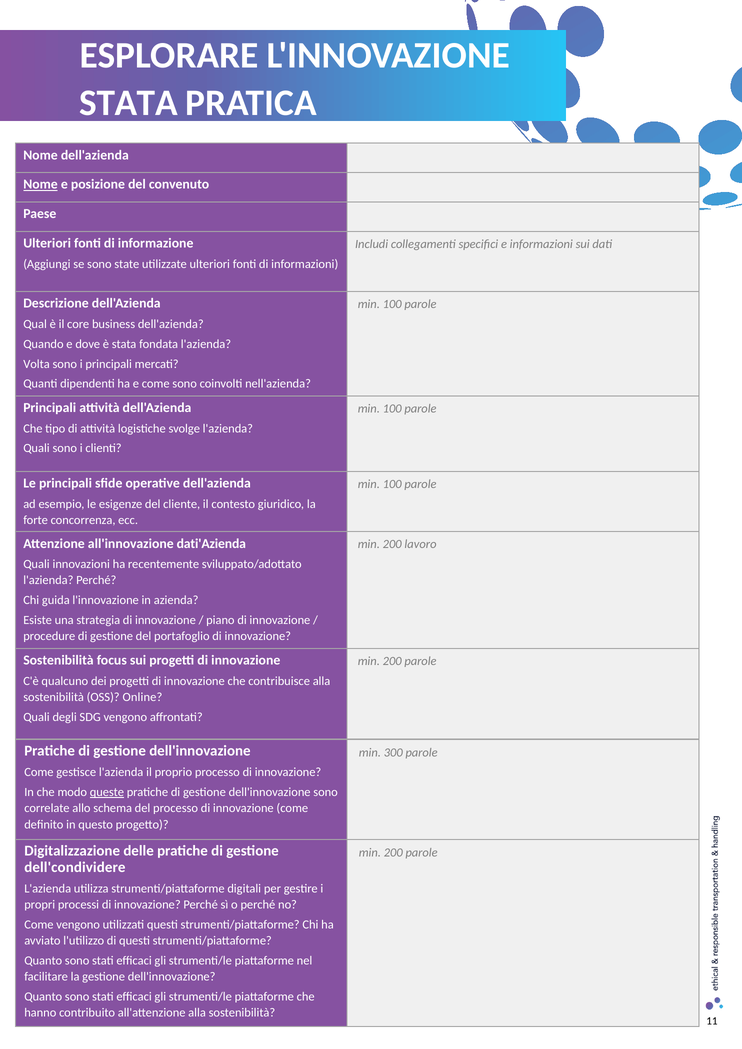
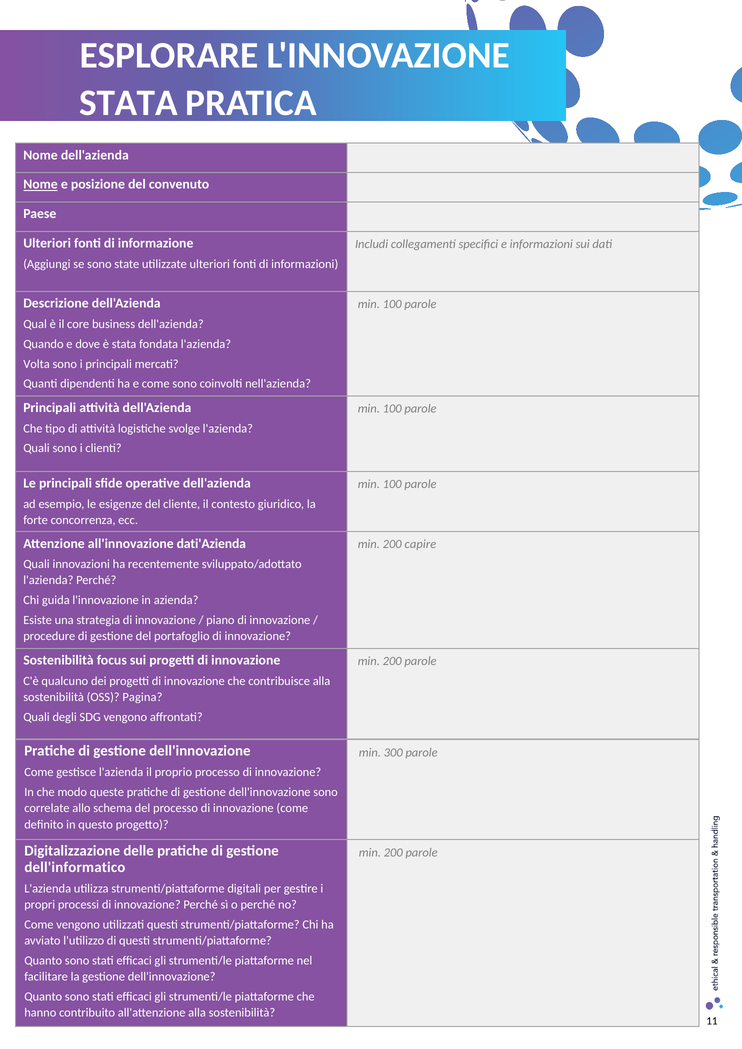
lavoro: lavoro -> capire
Online: Online -> Pagina
queste underline: present -> none
dell'condividere: dell'condividere -> dell'informatico
